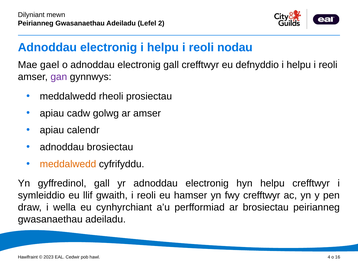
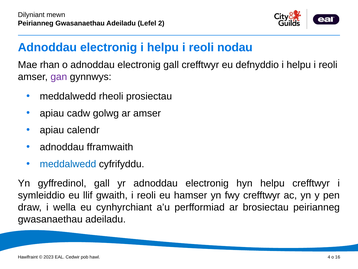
gael: gael -> rhan
adnoddau brosiectau: brosiectau -> fframwaith
meddalwedd at (68, 164) colour: orange -> blue
